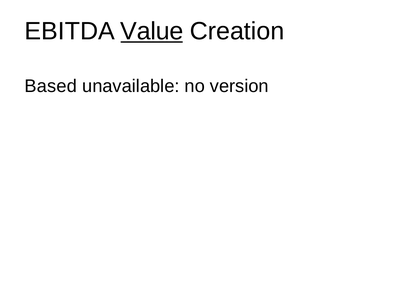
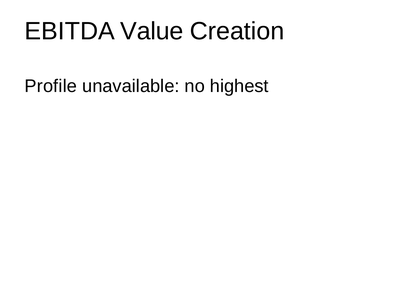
Value underline: present -> none
Based: Based -> Profile
version: version -> highest
